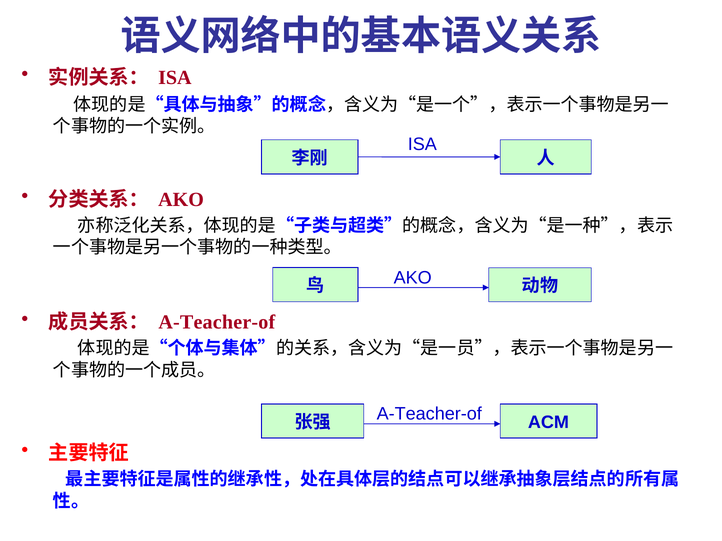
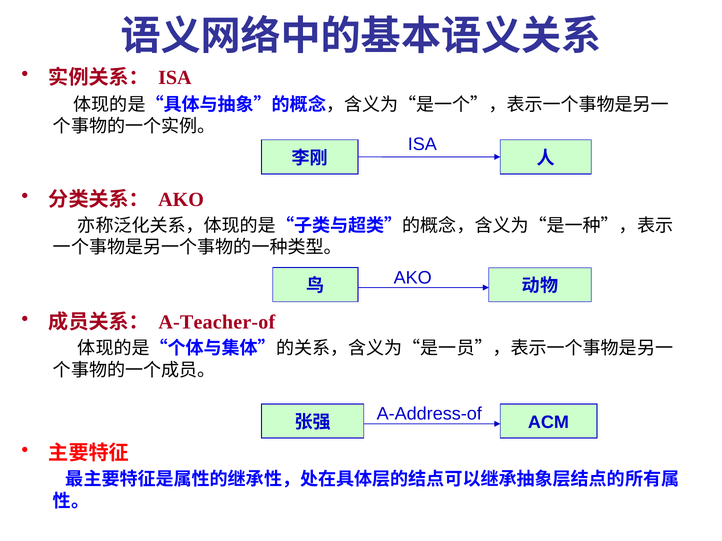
A-Teacher-of at (429, 414): A-Teacher-of -> A-Address-of
